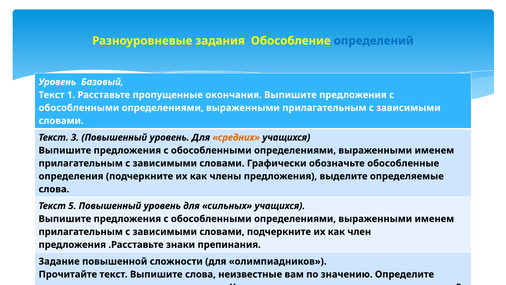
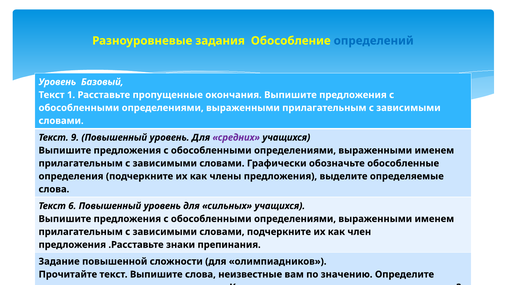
3: 3 -> 9
средних colour: orange -> purple
5: 5 -> 6
